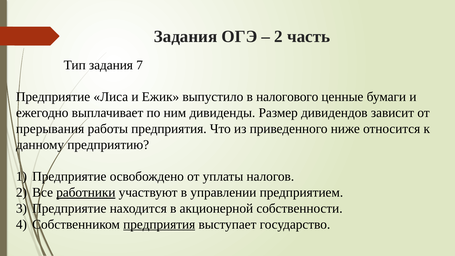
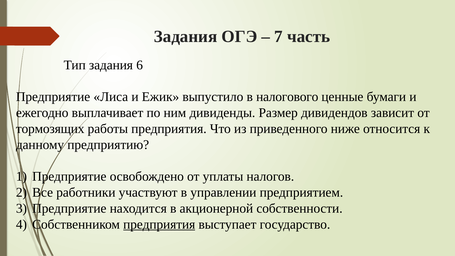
2 at (279, 36): 2 -> 7
7: 7 -> 6
прерывания: прерывания -> тормозящих
работники underline: present -> none
